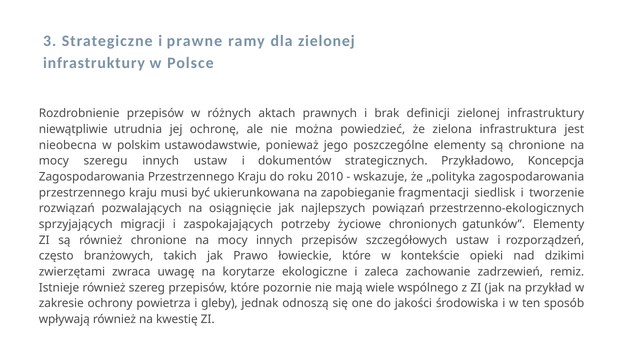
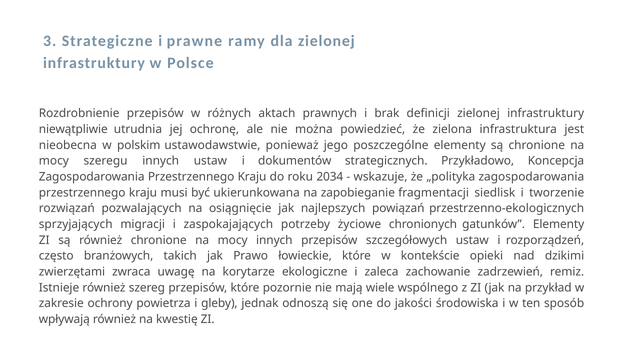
2010: 2010 -> 2034
